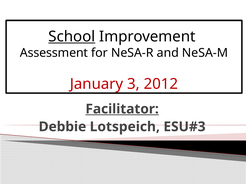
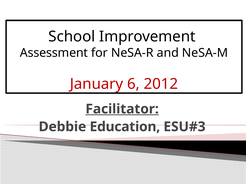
School underline: present -> none
3: 3 -> 6
Lotspeich: Lotspeich -> Education
